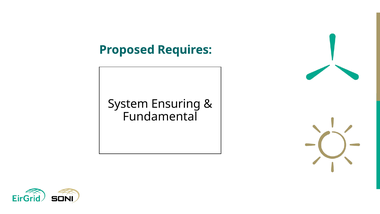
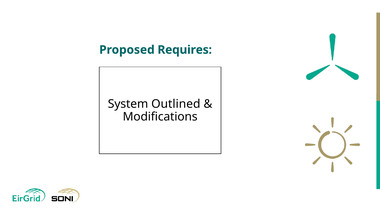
Ensuring: Ensuring -> Outlined
Fundamental: Fundamental -> Modifications
